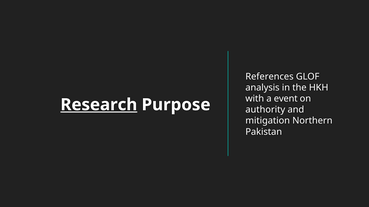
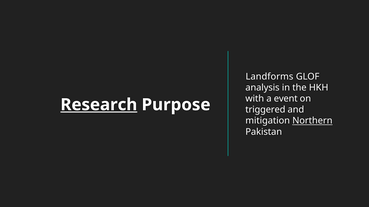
References: References -> Landforms
authority: authority -> triggered
Northern underline: none -> present
